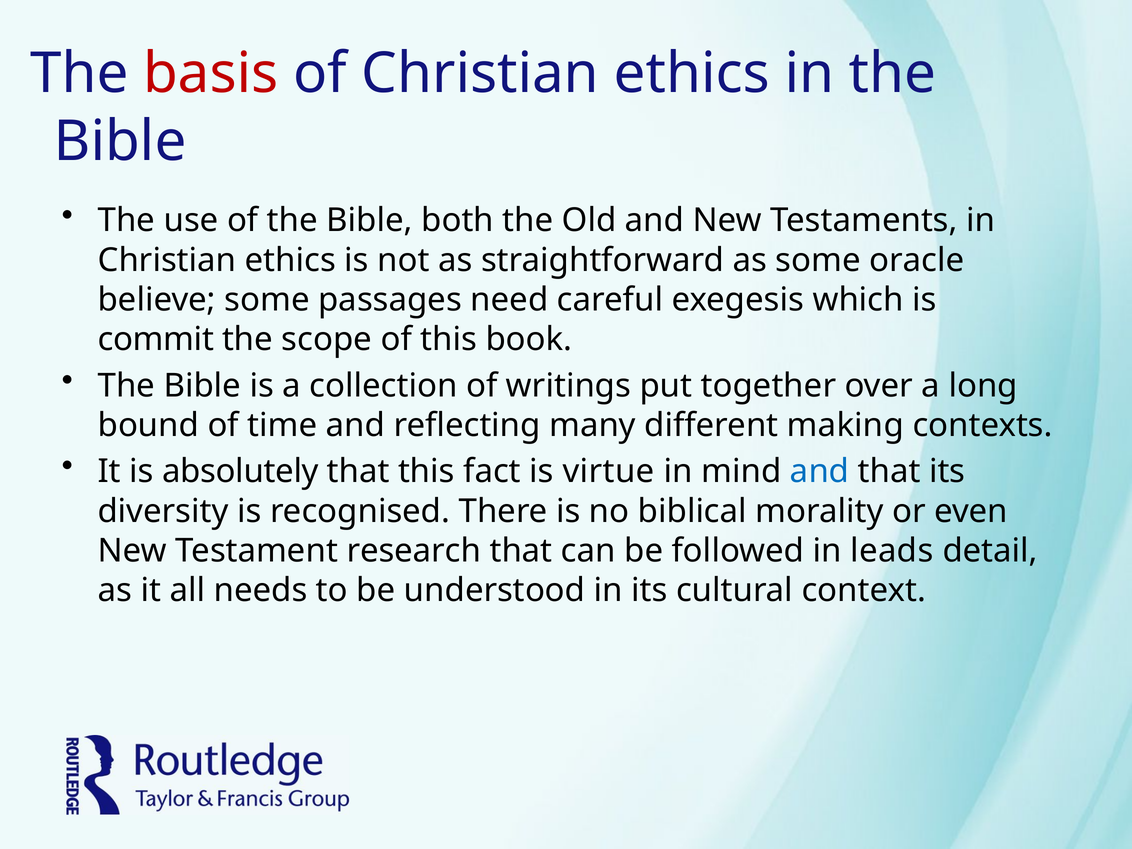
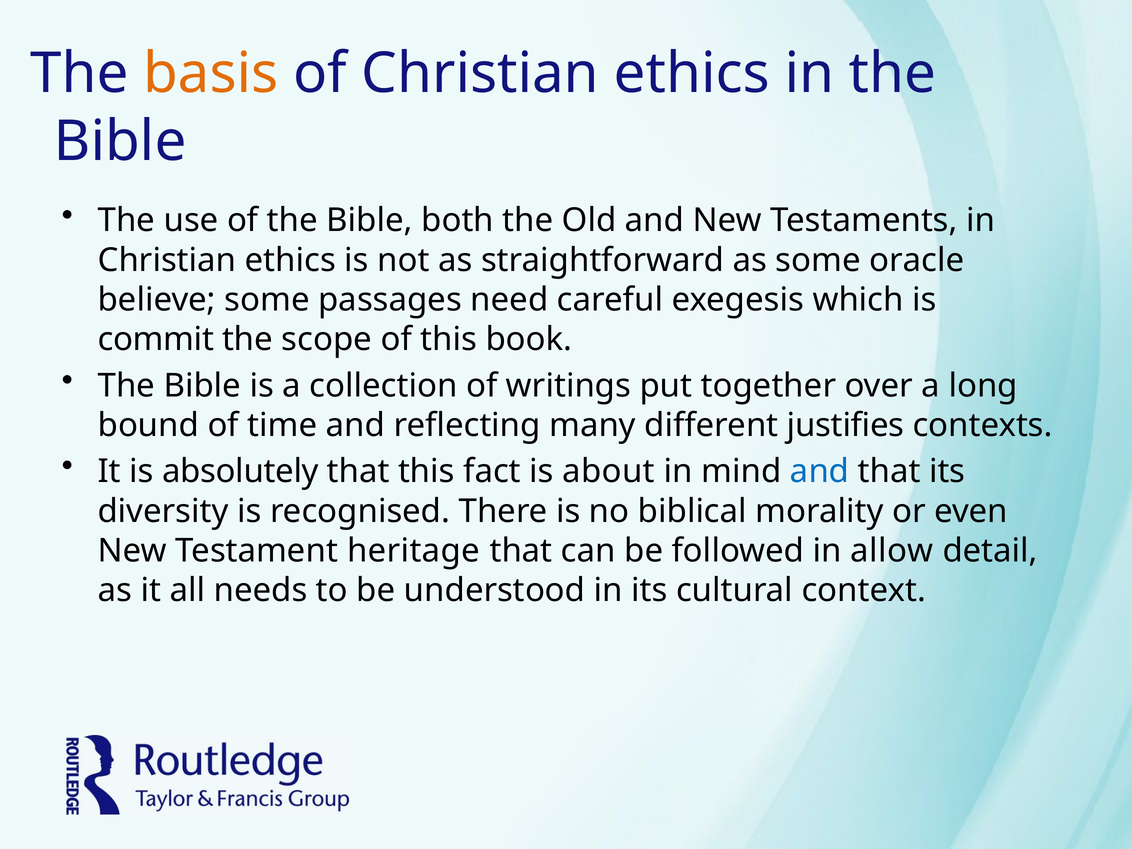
basis colour: red -> orange
making: making -> justifies
virtue: virtue -> about
research: research -> heritage
leads: leads -> allow
